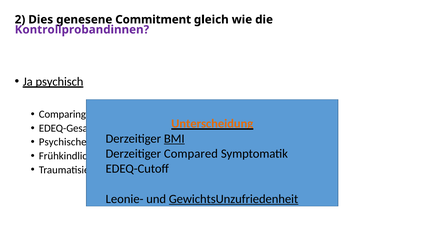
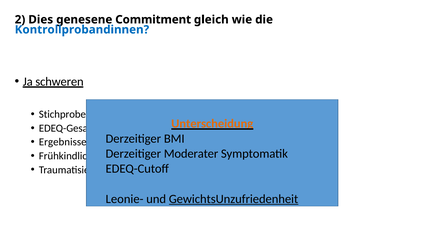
Kontrollprobandinnen colour: purple -> blue
psychisch: psychisch -> schweren
Comparing: Comparing -> Stichprobe
BMI underline: present -> none
Psychische: Psychische -> Ergebnisse
Compared: Compared -> Moderater
